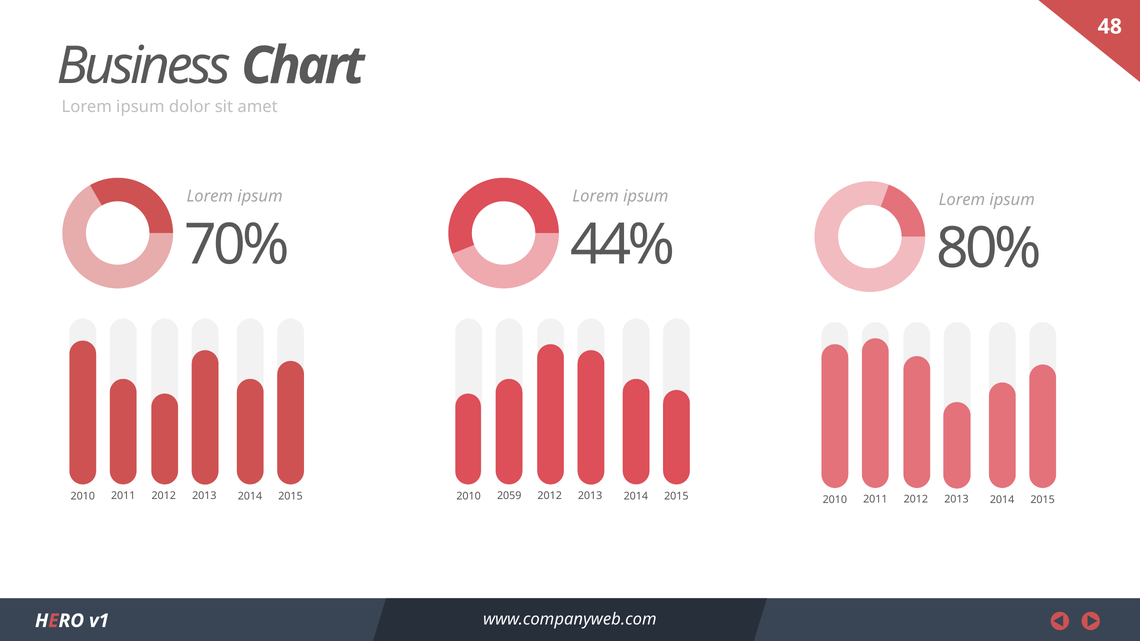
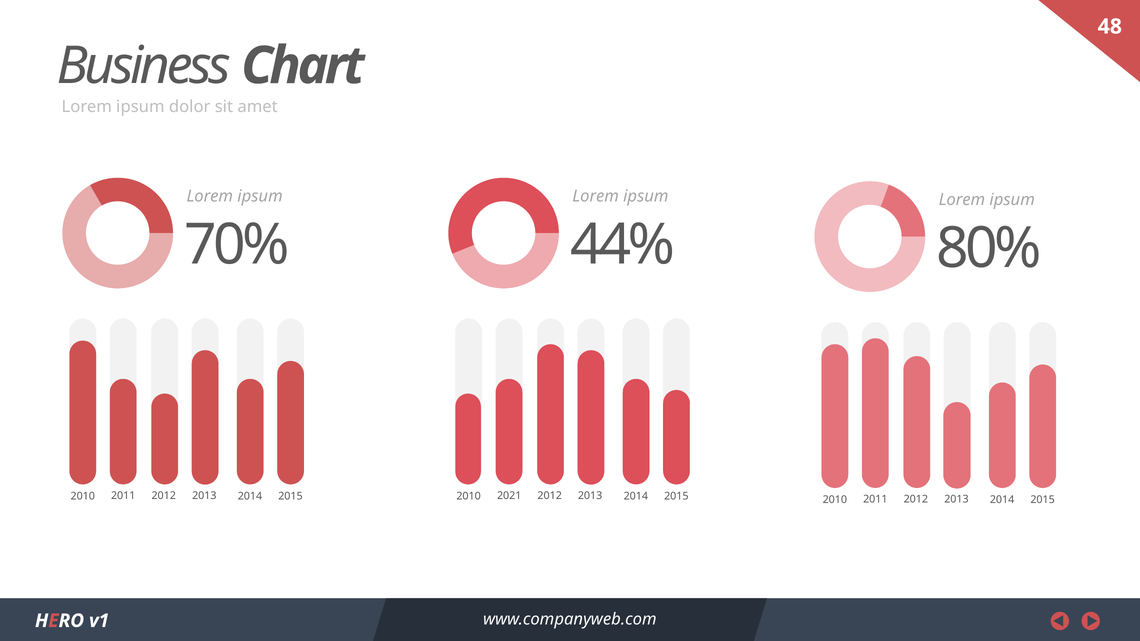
2059: 2059 -> 2021
